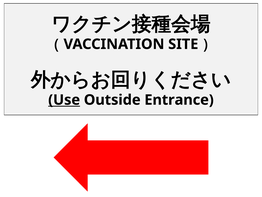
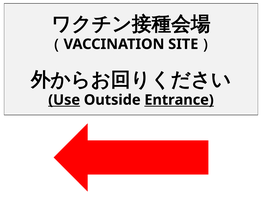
Entrance underline: none -> present
